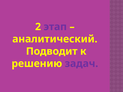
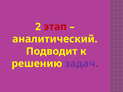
этап colour: purple -> red
